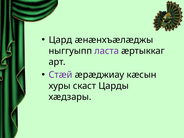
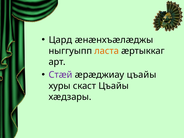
ласта colour: purple -> orange
æрæджиау кæсын: кæсын -> цъайы
скаст Царды: Царды -> Цъайы
